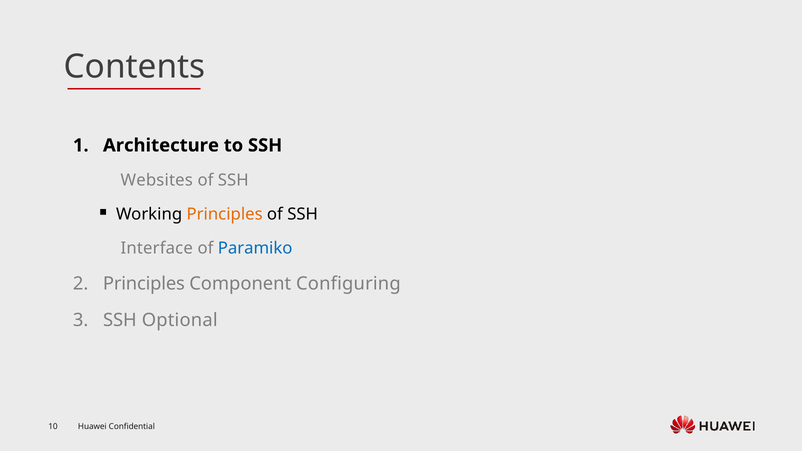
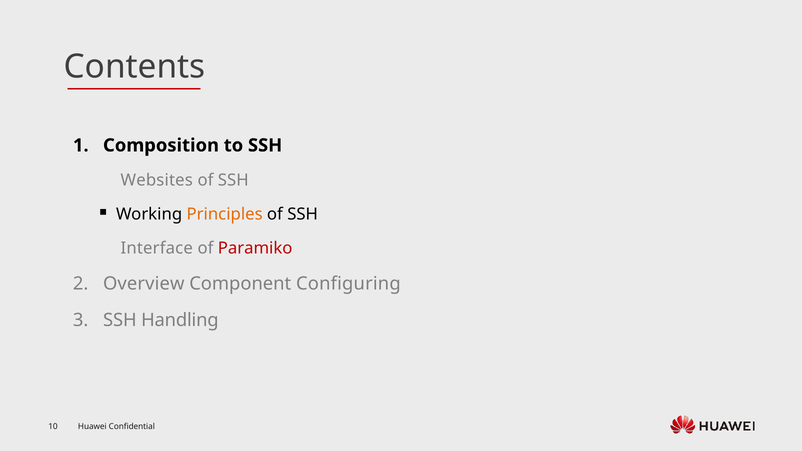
Architecture: Architecture -> Composition
Paramiko colour: blue -> red
Principles at (144, 284): Principles -> Overview
Optional: Optional -> Handling
